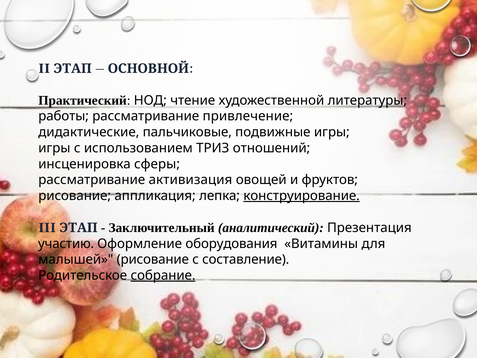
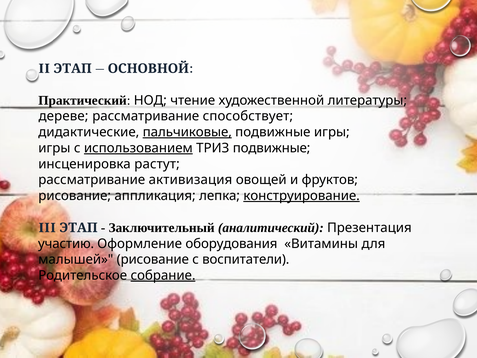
работы: работы -> дереве
привлечение: привлечение -> способствует
пальчиковые underline: none -> present
использованием underline: none -> present
ТРИЗ отношений: отношений -> подвижные
сферы: сферы -> растут
составление: составление -> воспитатели
